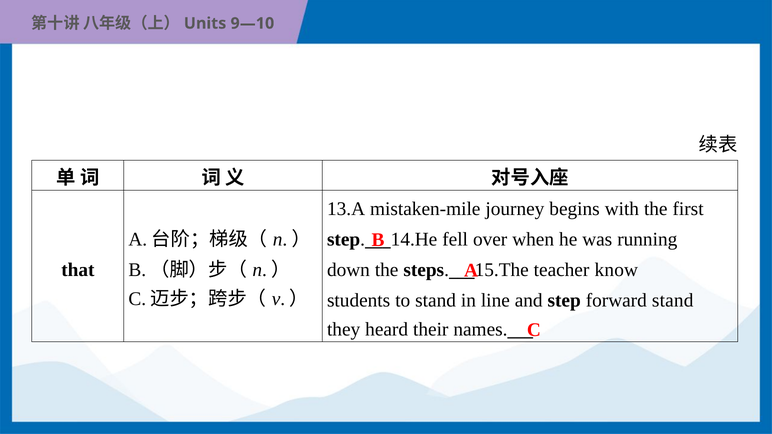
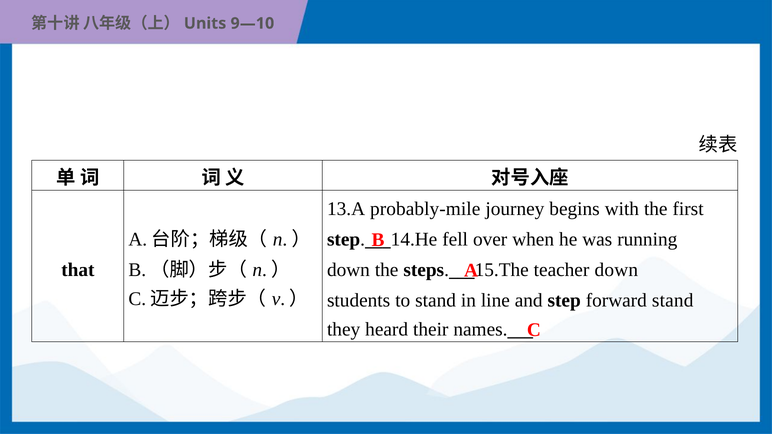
mistaken-mile: mistaken-mile -> probably-mile
teacher know: know -> down
